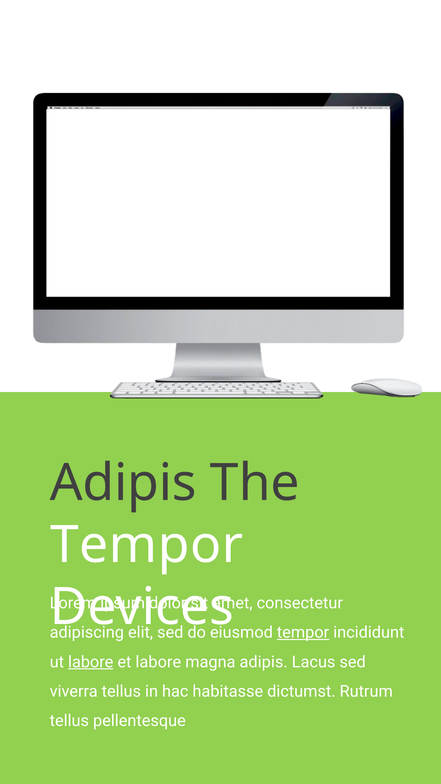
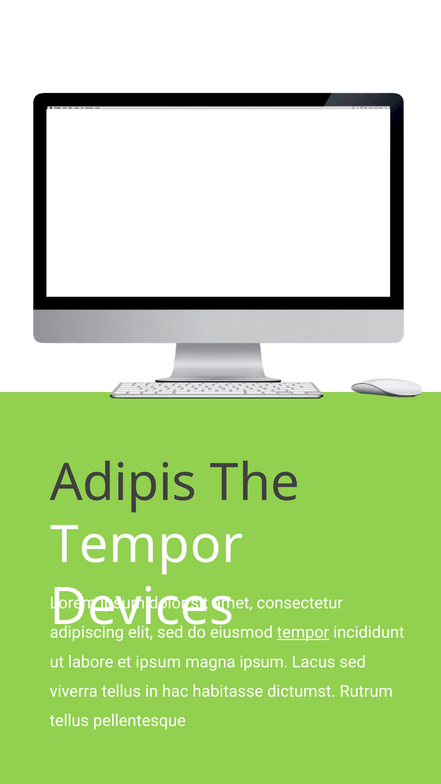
labore at (91, 662) underline: present -> none
et labore: labore -> ipsum
magna adipis: adipis -> ipsum
